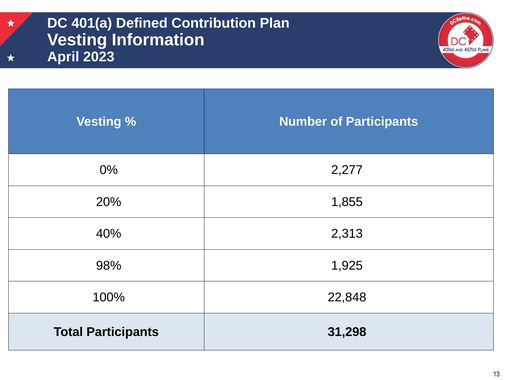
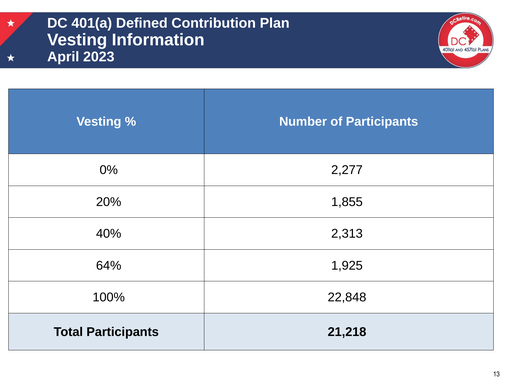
98%: 98% -> 64%
31,298: 31,298 -> 21,218
